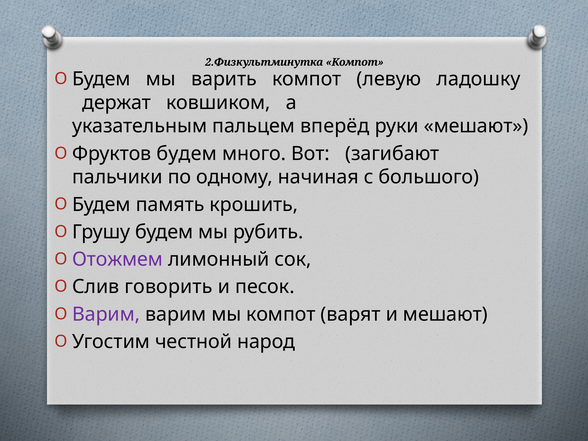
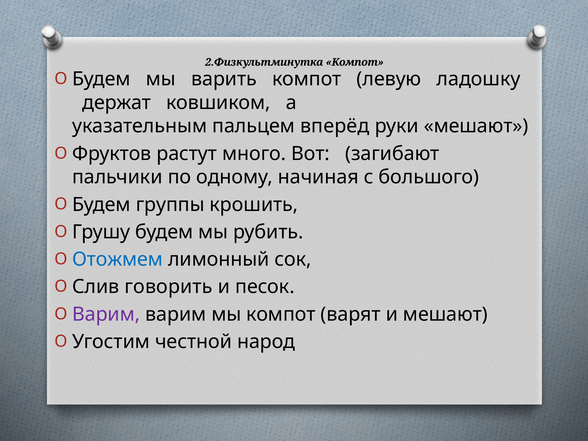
Фруктов будем: будем -> растут
память: память -> группы
Отожмем colour: purple -> blue
